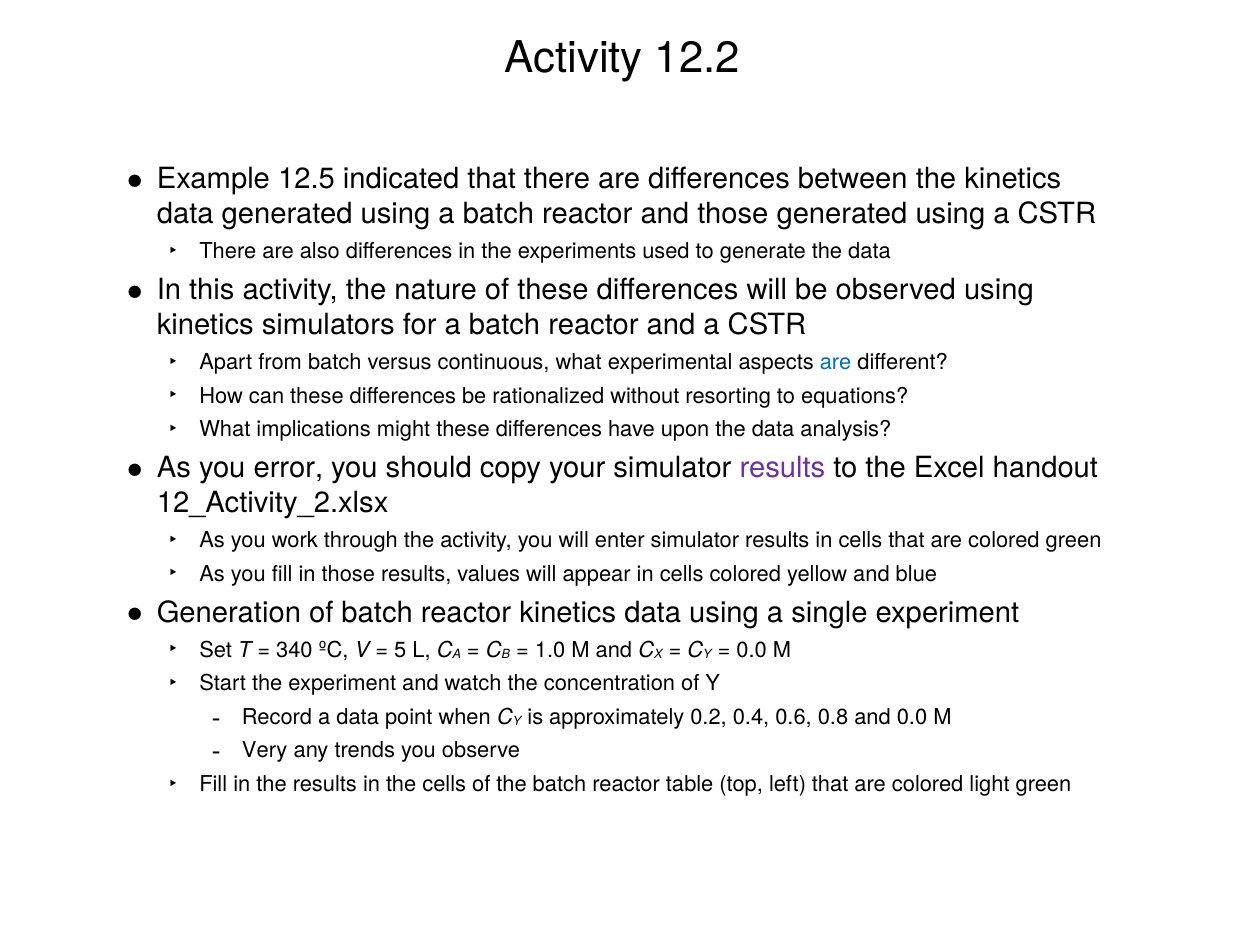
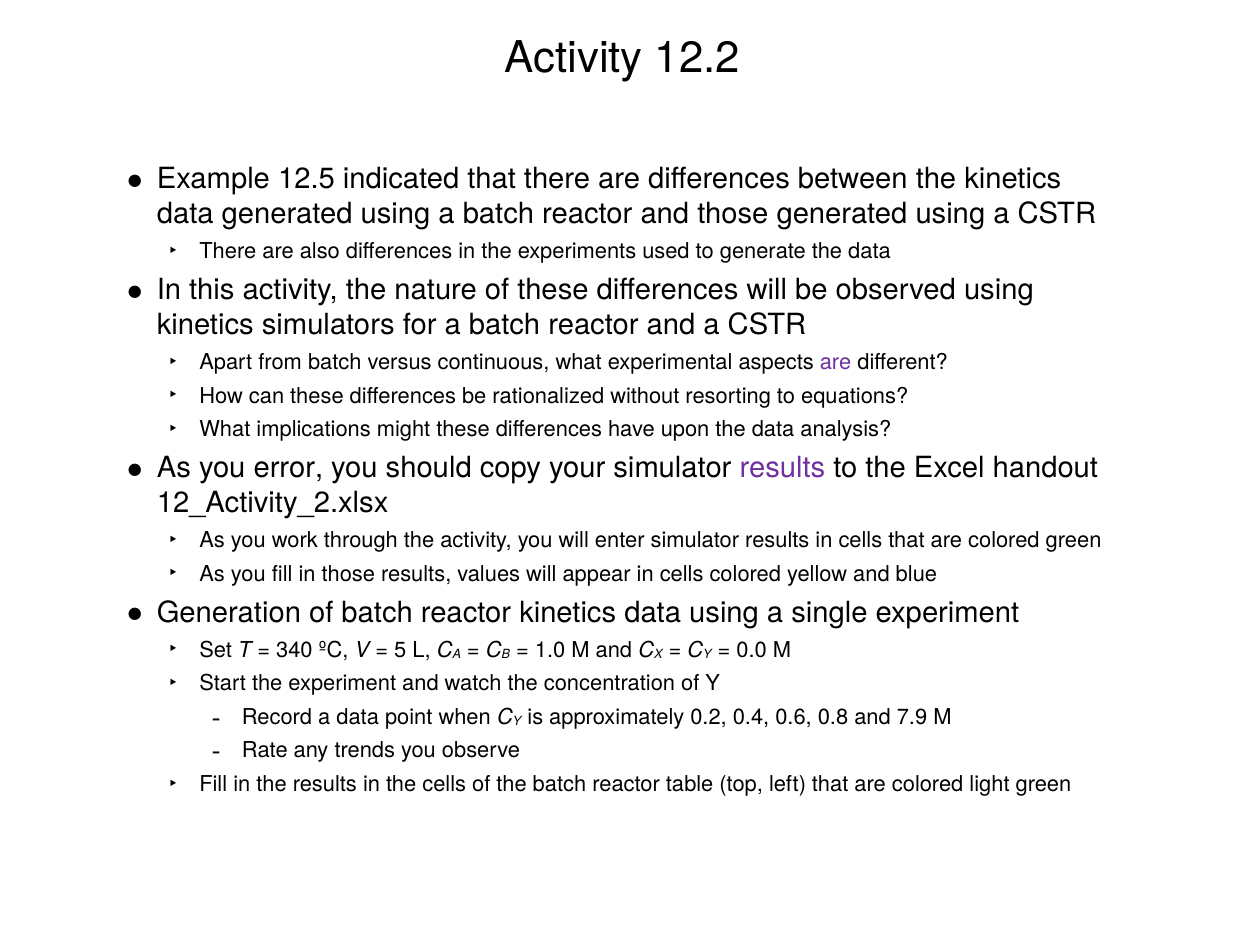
are at (836, 362) colour: blue -> purple
and 0.0: 0.0 -> 7.9
Very: Very -> Rate
